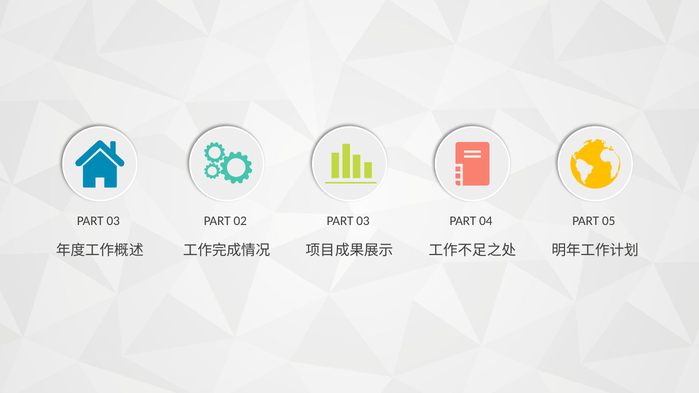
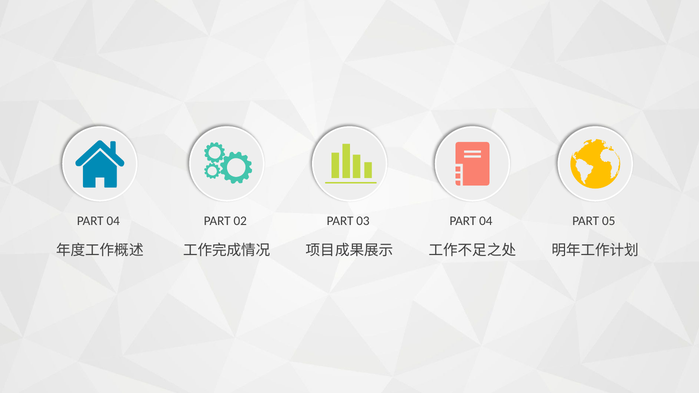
03 at (113, 221): 03 -> 04
